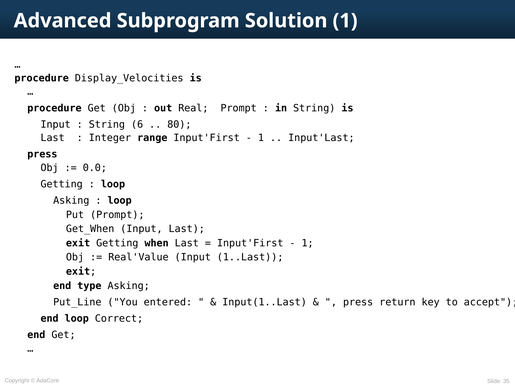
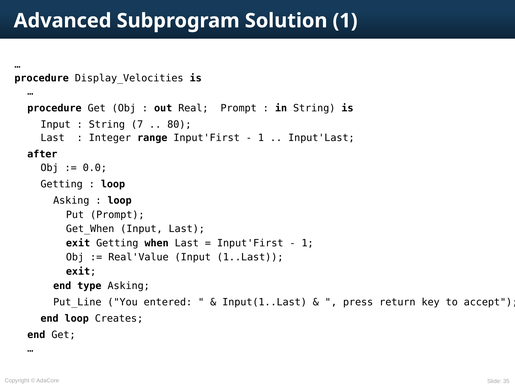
6: 6 -> 7
press at (42, 154): press -> after
Correct: Correct -> Creates
